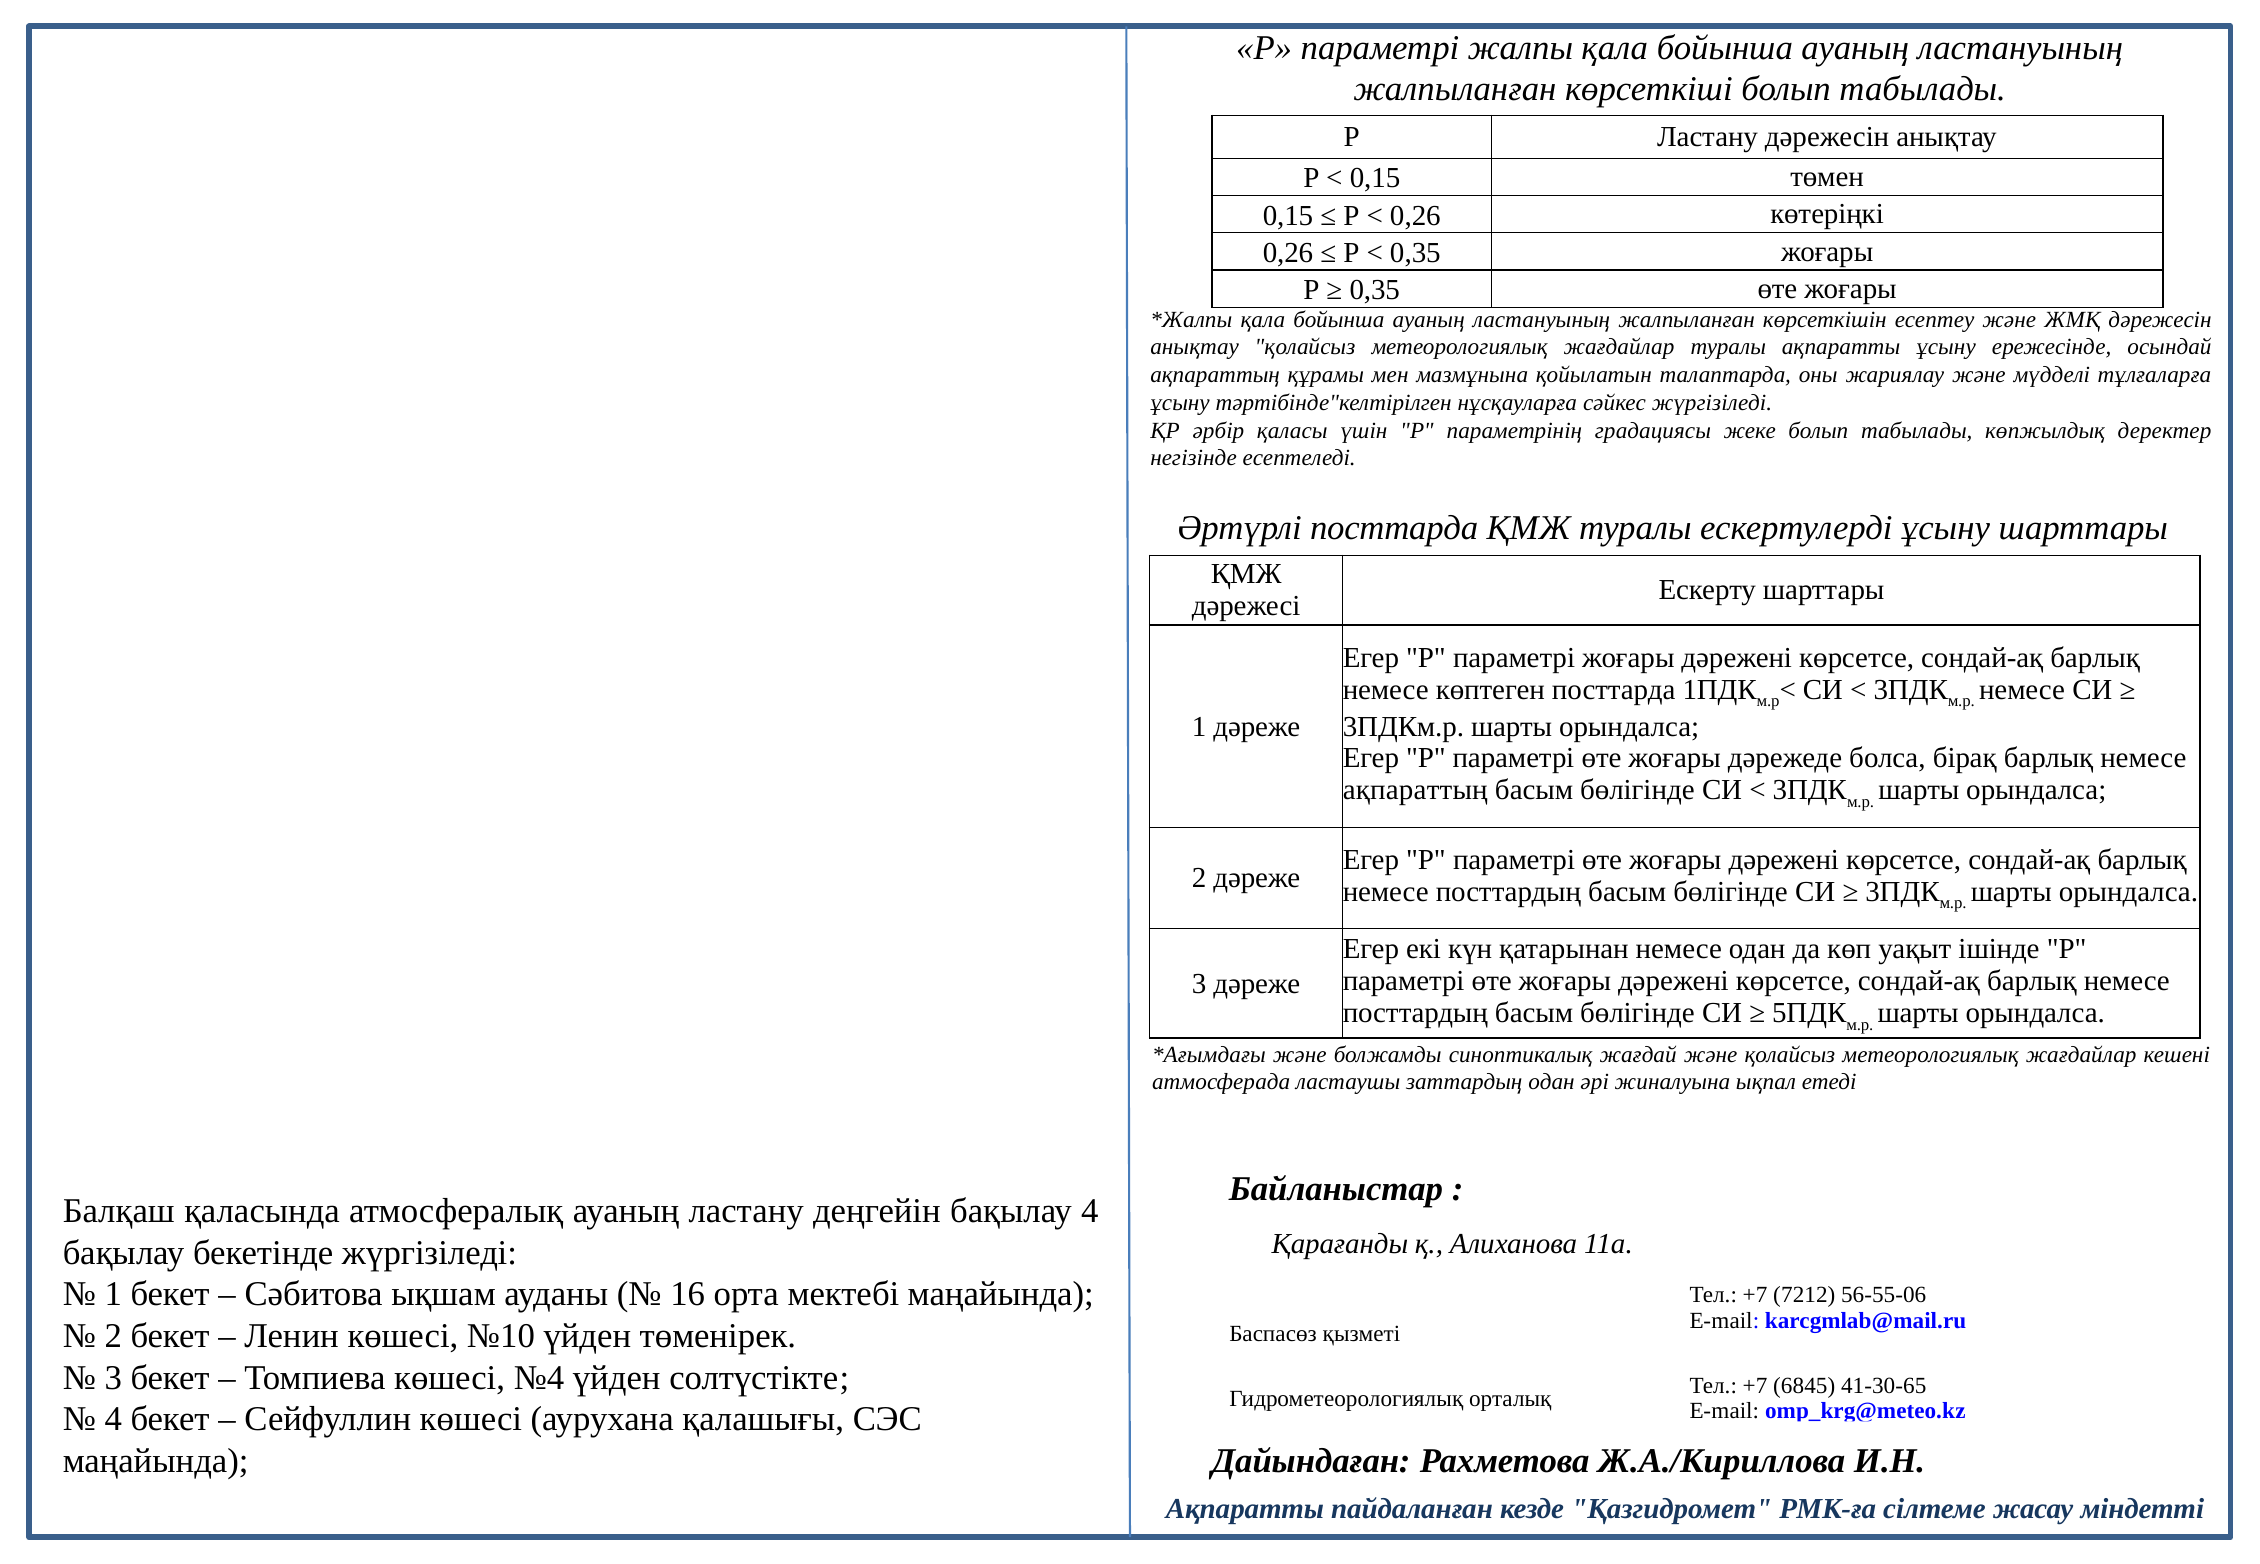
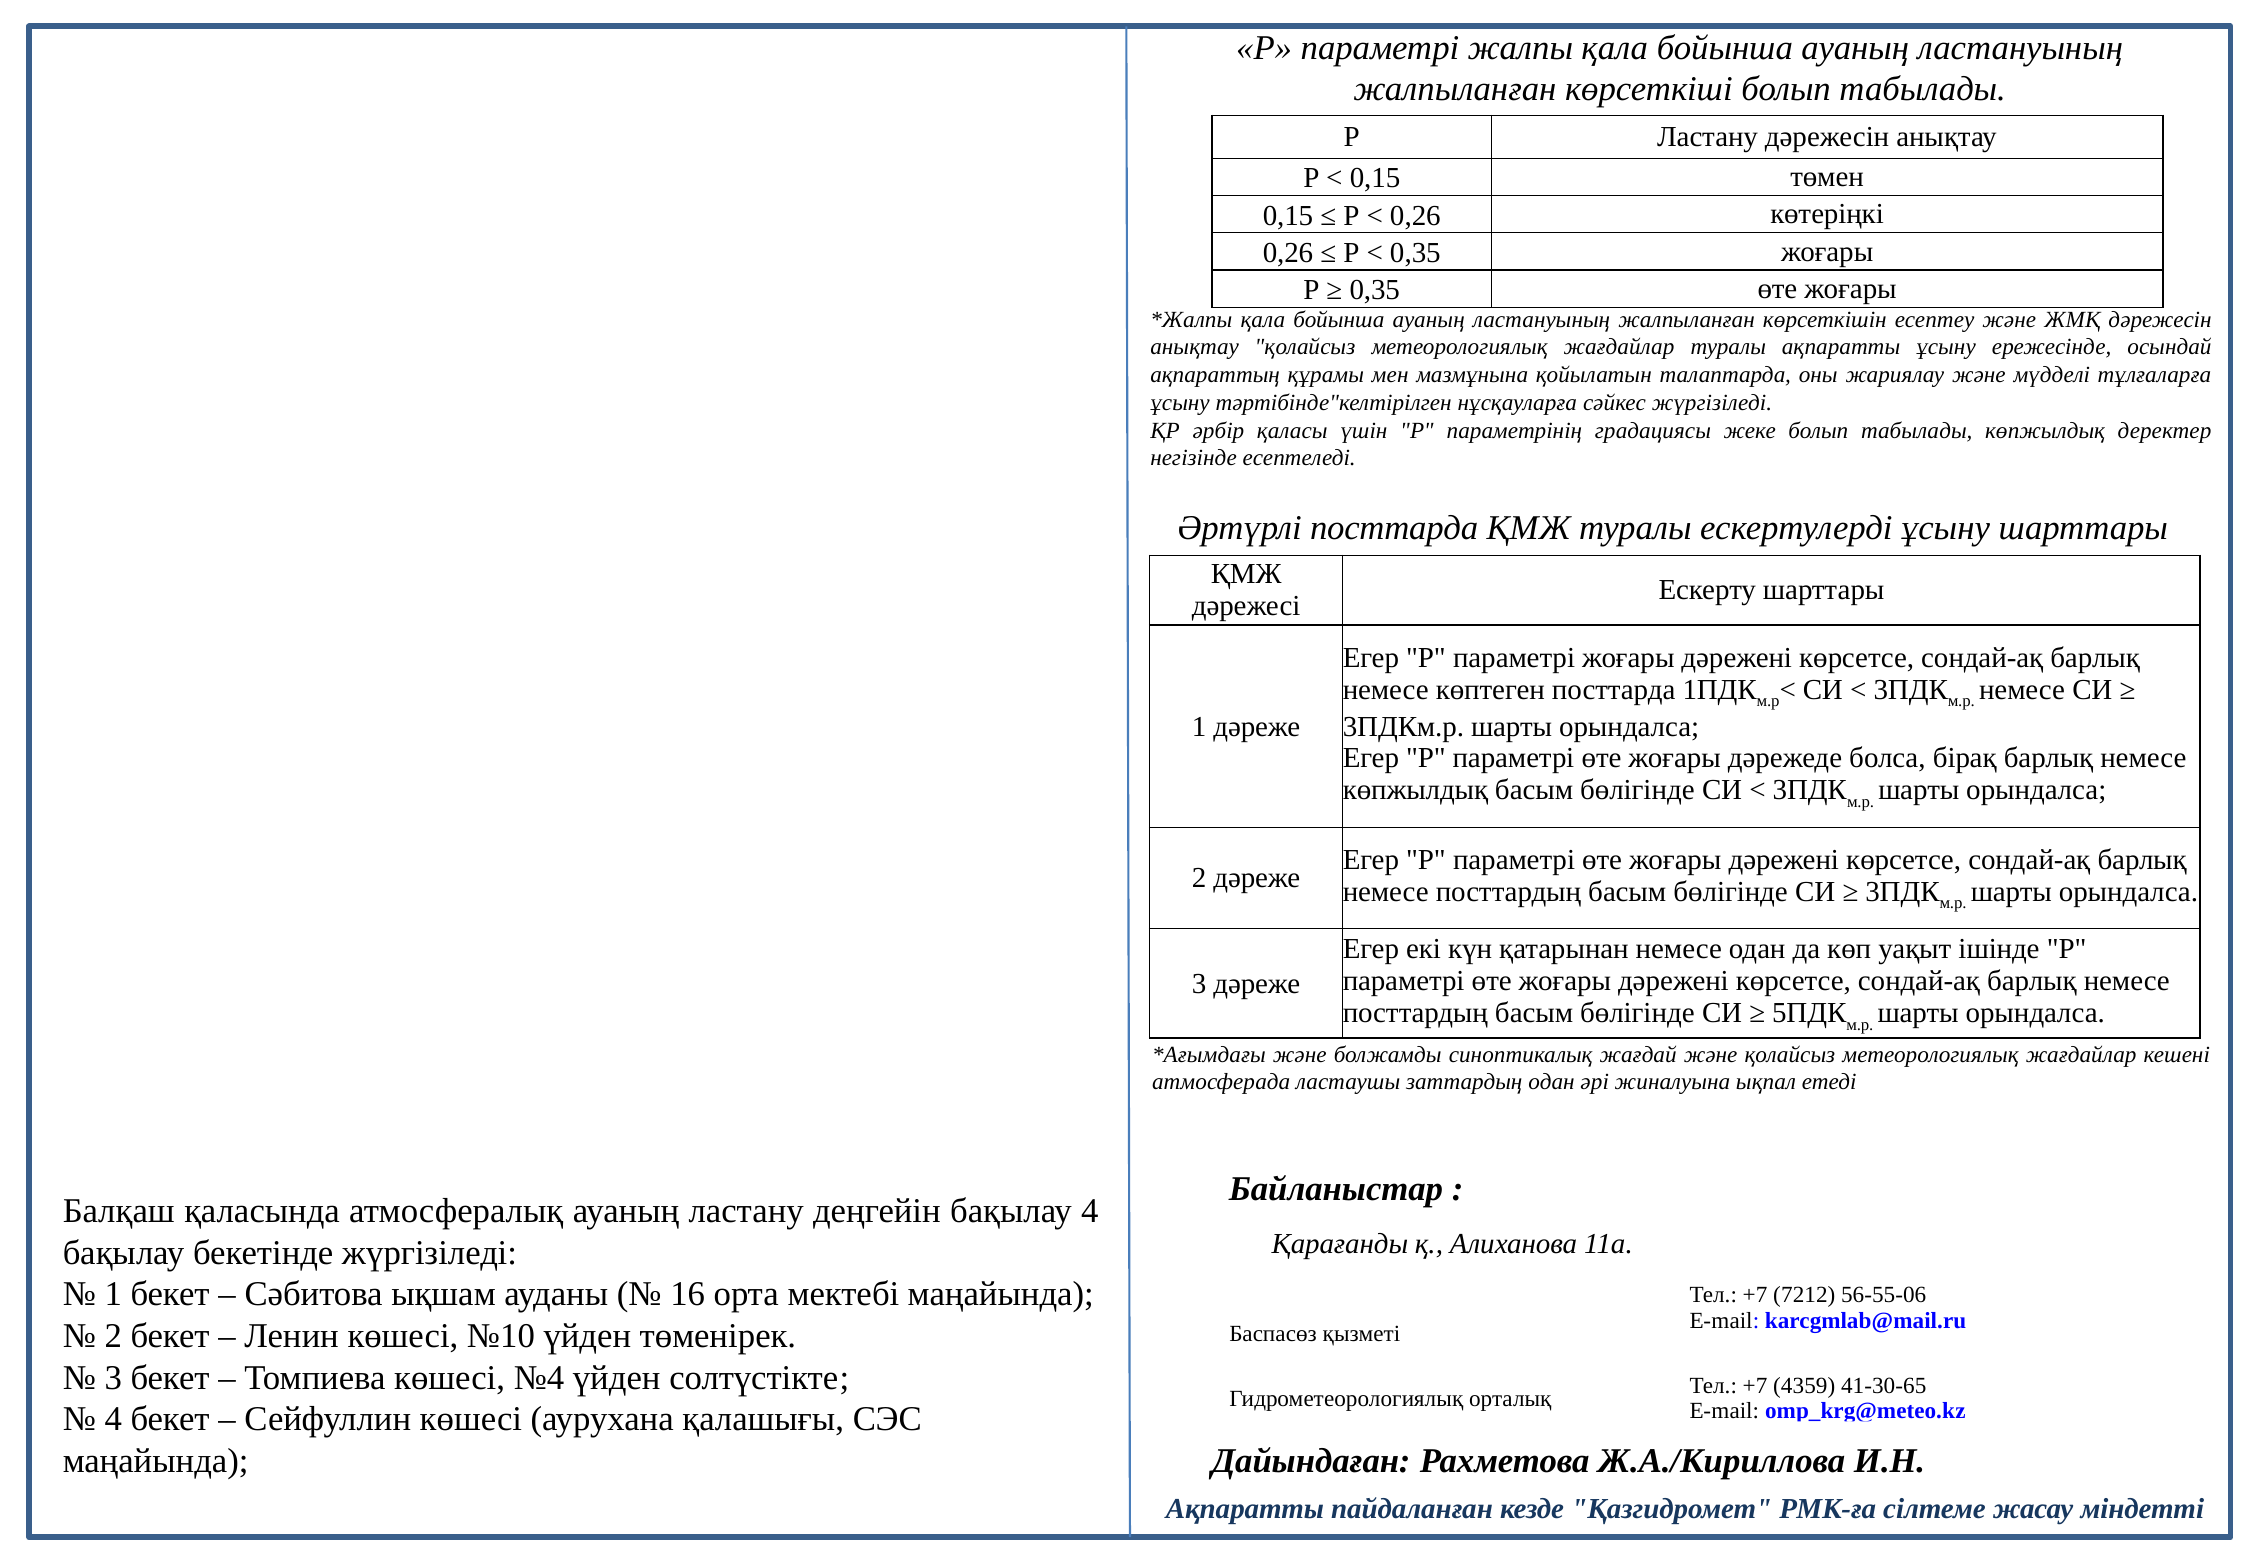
ақпараттың at (1415, 791): ақпараттың -> көпжылдық
6845: 6845 -> 4359
